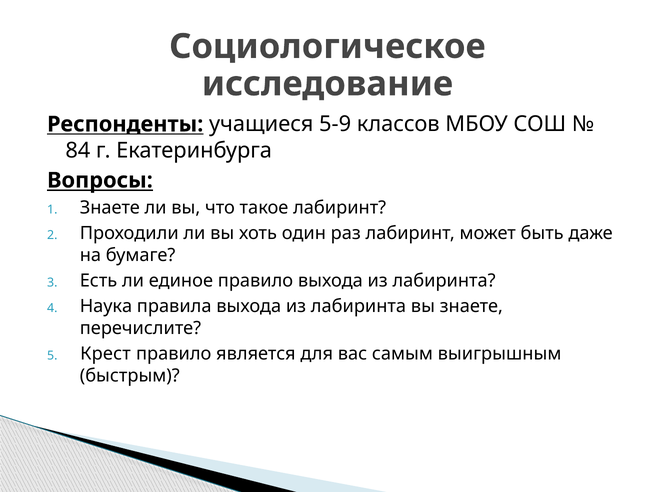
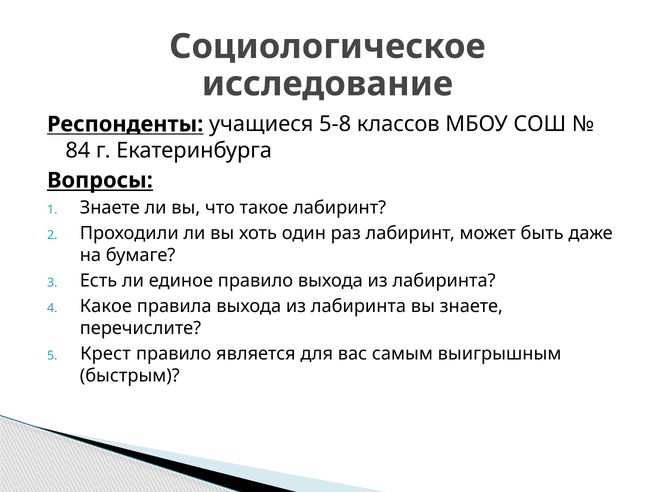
5-9: 5-9 -> 5-8
Наука: Наука -> Какое
